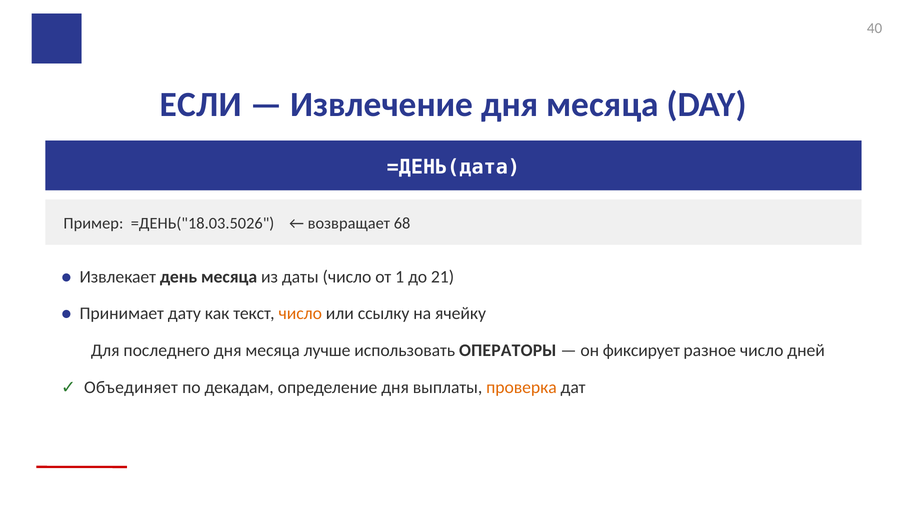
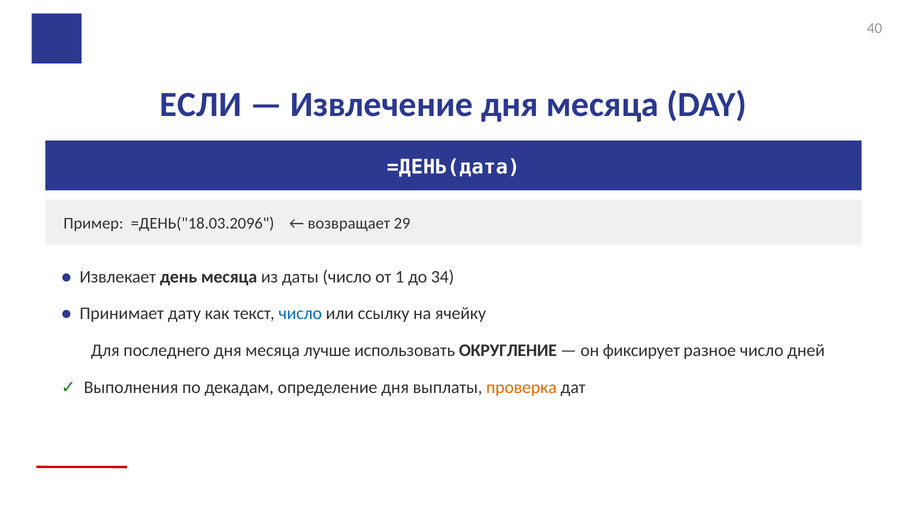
=ДЕНЬ("18.03.5026: =ДЕНЬ("18.03.5026 -> =ДЕНЬ("18.03.2096
68: 68 -> 29
21: 21 -> 34
число at (300, 314) colour: orange -> blue
ОПЕРАТОРЫ: ОПЕРАТОРЫ -> ОКРУГЛЕНИЕ
Объединяет: Объединяет -> Выполнения
